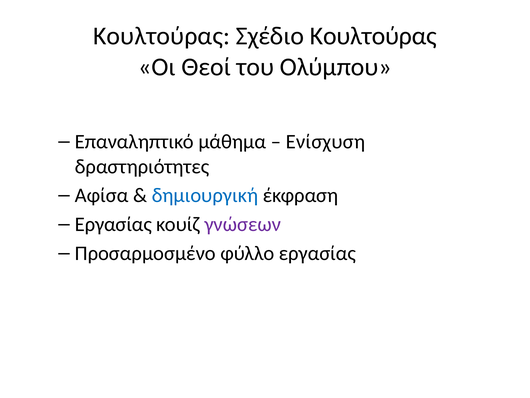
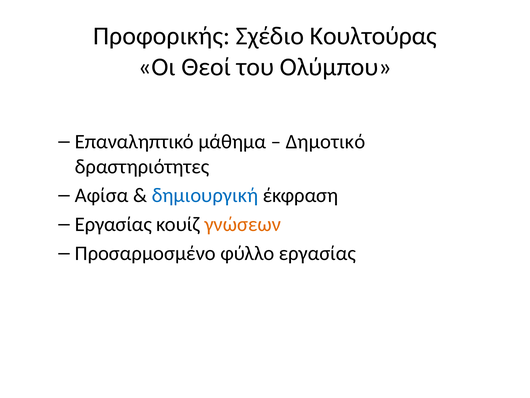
Κουλτούρας at (162, 36): Κουλτούρας -> Προφορικής
Ενίσχυση: Ενίσχυση -> Δημοτικό
γνώσεων colour: purple -> orange
